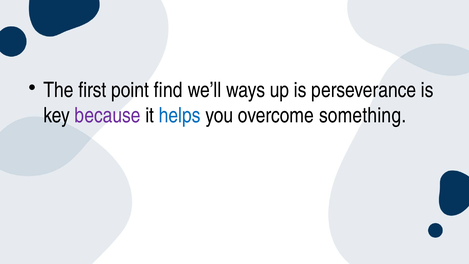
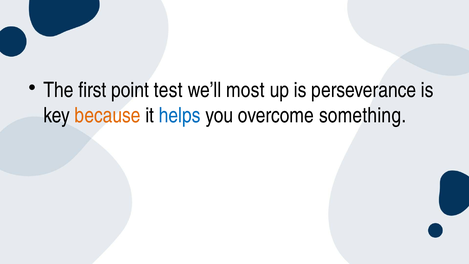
find: find -> test
ways: ways -> most
because colour: purple -> orange
